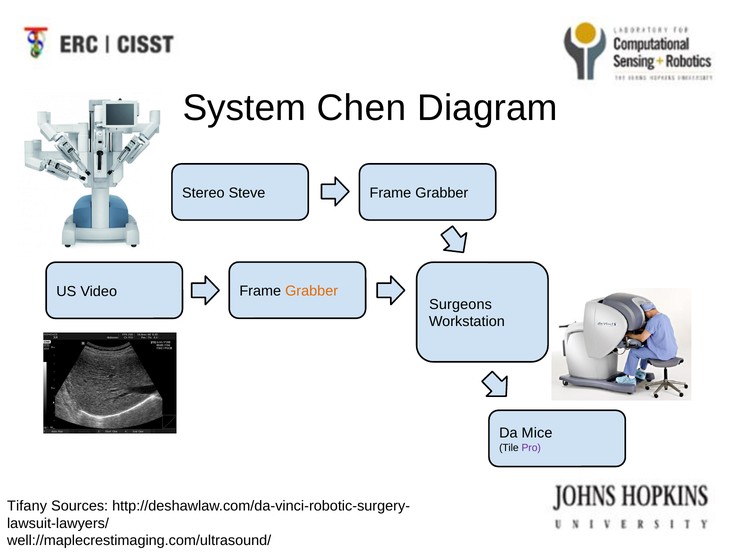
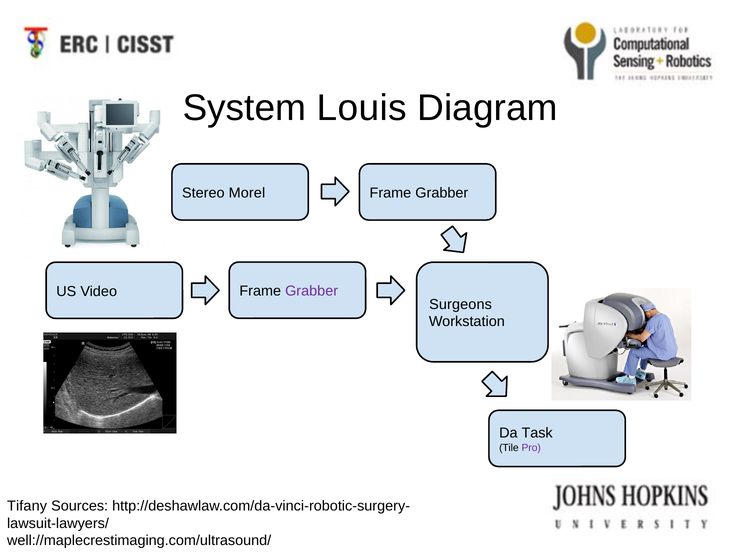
Chen: Chen -> Louis
Steve: Steve -> Morel
Grabber at (312, 291) colour: orange -> purple
Mice: Mice -> Task
